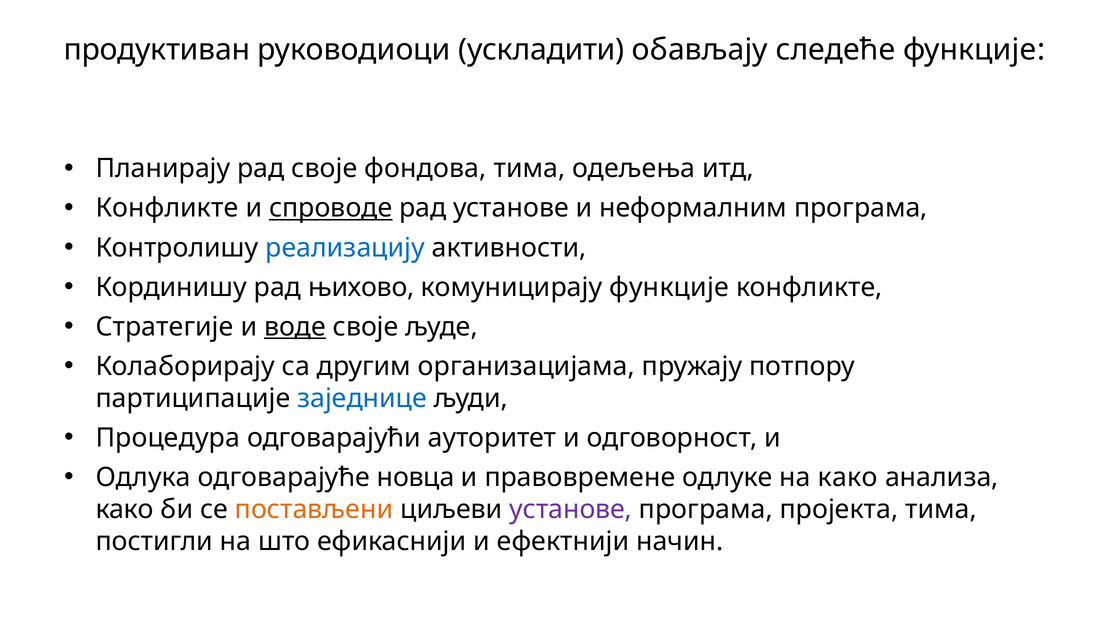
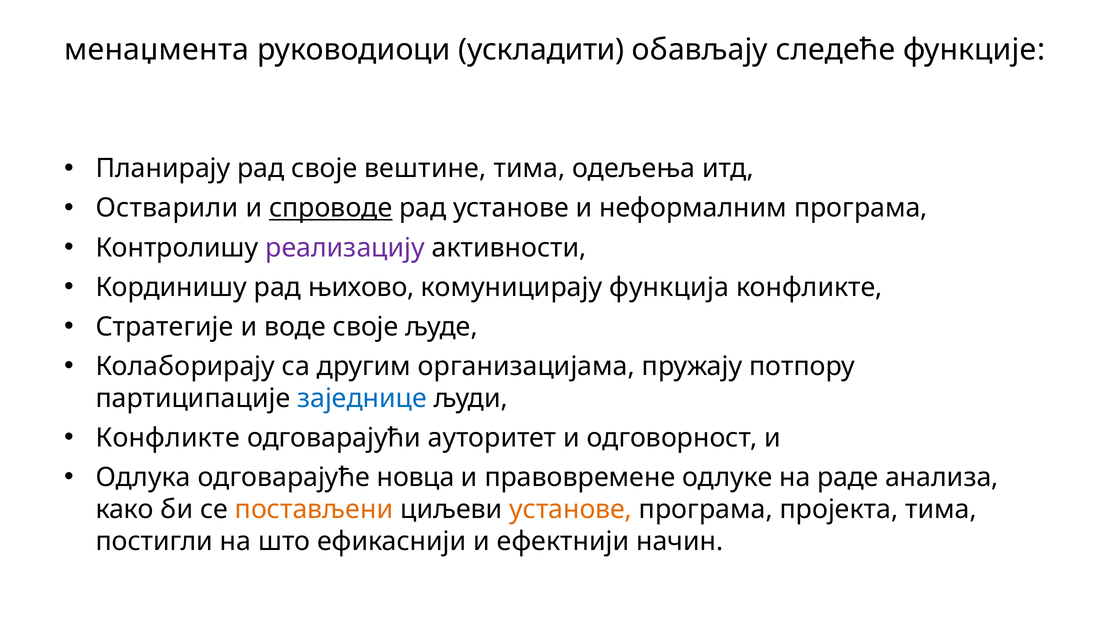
продуктиван: продуктиван -> менаџмента
фондова: фондова -> вештине
Конфликте at (167, 208): Конфликте -> Остварили
реализацију colour: blue -> purple
комуницирају функције: функције -> функција
воде underline: present -> none
Процедура at (168, 438): Процедура -> Конфликте
на како: како -> раде
установе at (571, 509) colour: purple -> orange
